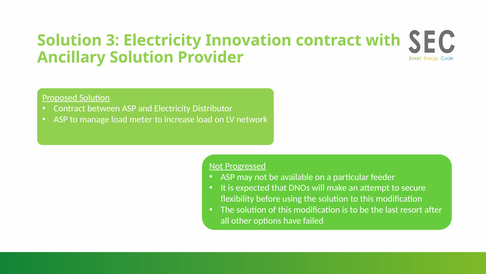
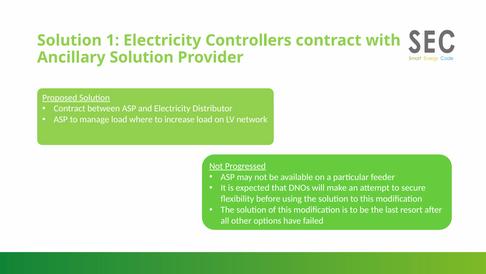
3: 3 -> 1
Innovation: Innovation -> Controllers
meter: meter -> where
